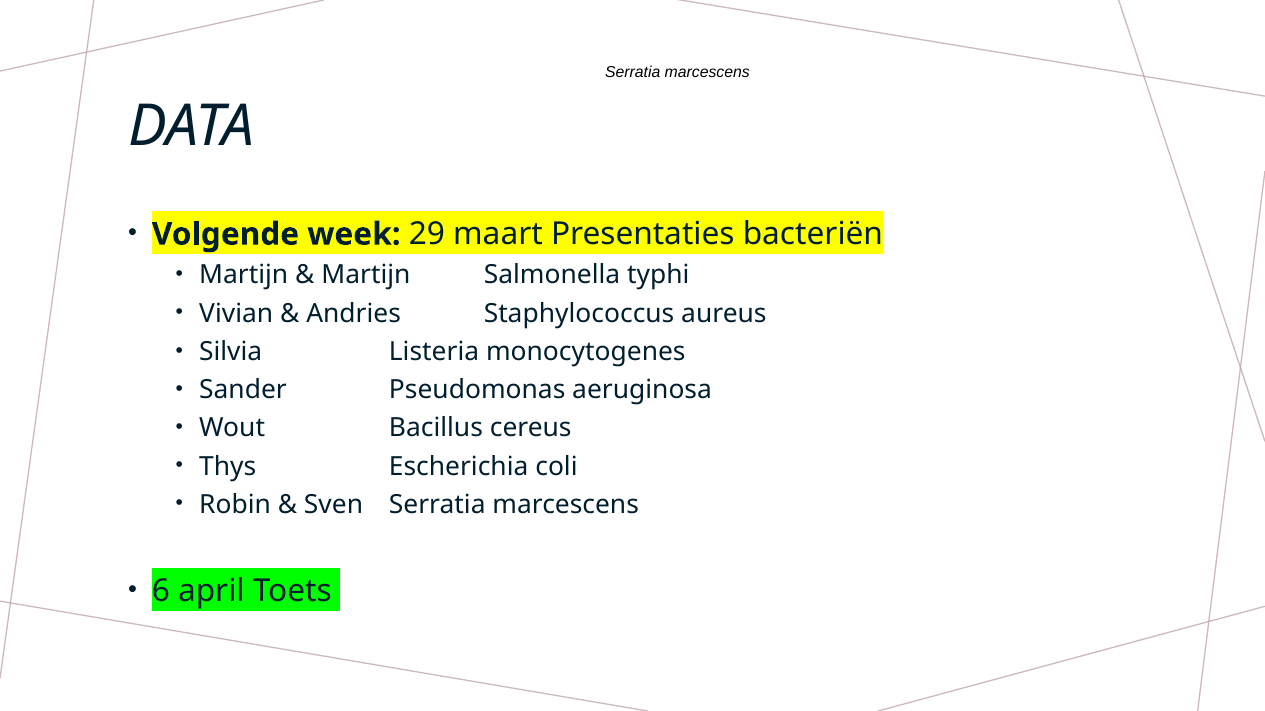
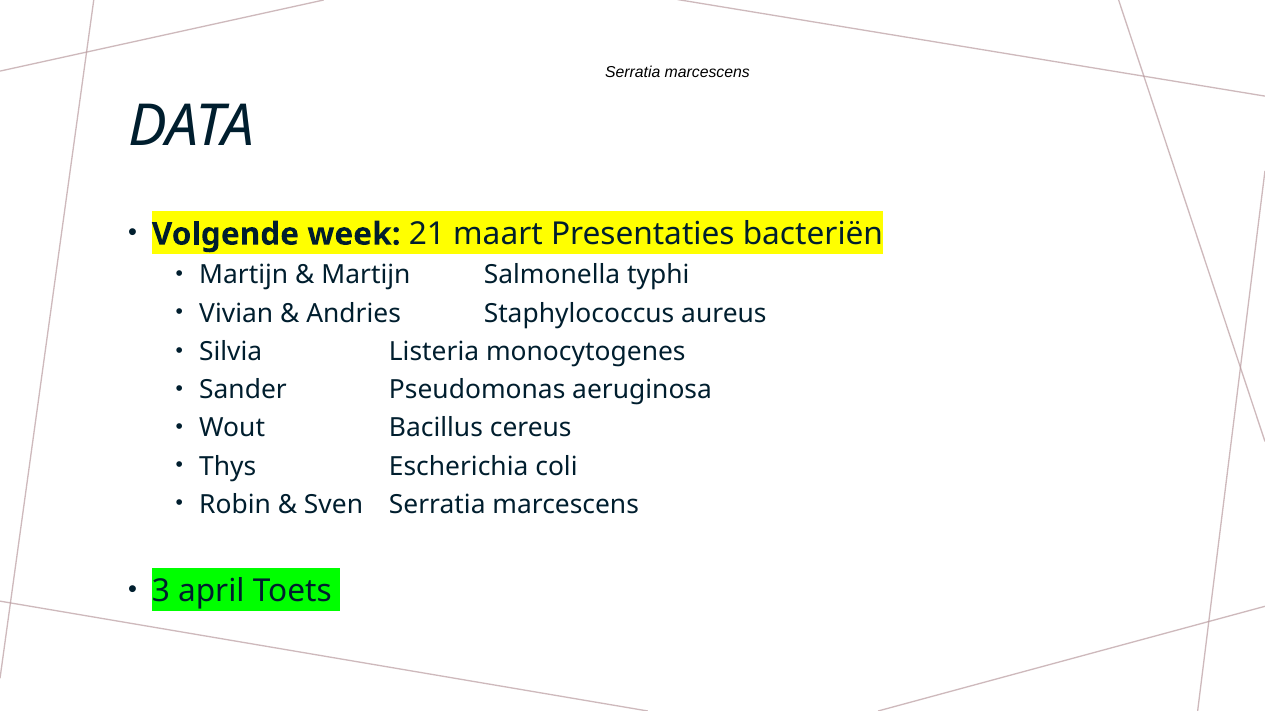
29: 29 -> 21
6: 6 -> 3
